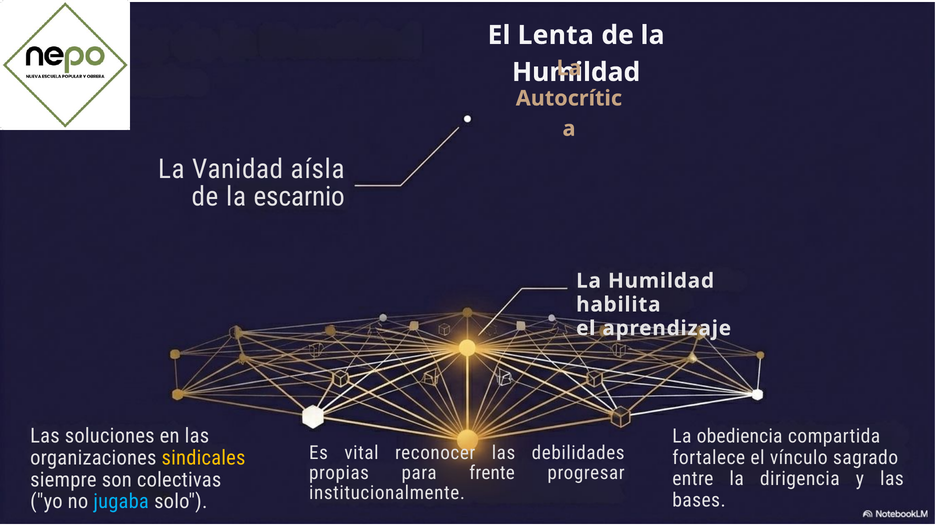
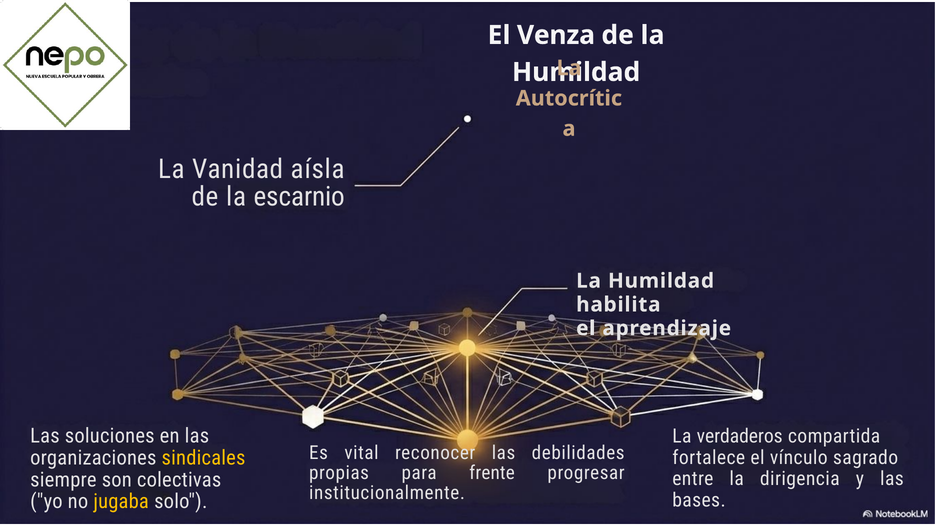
Lenta: Lenta -> Venza
obediencia: obediencia -> verdaderos
jugaba colour: light blue -> yellow
